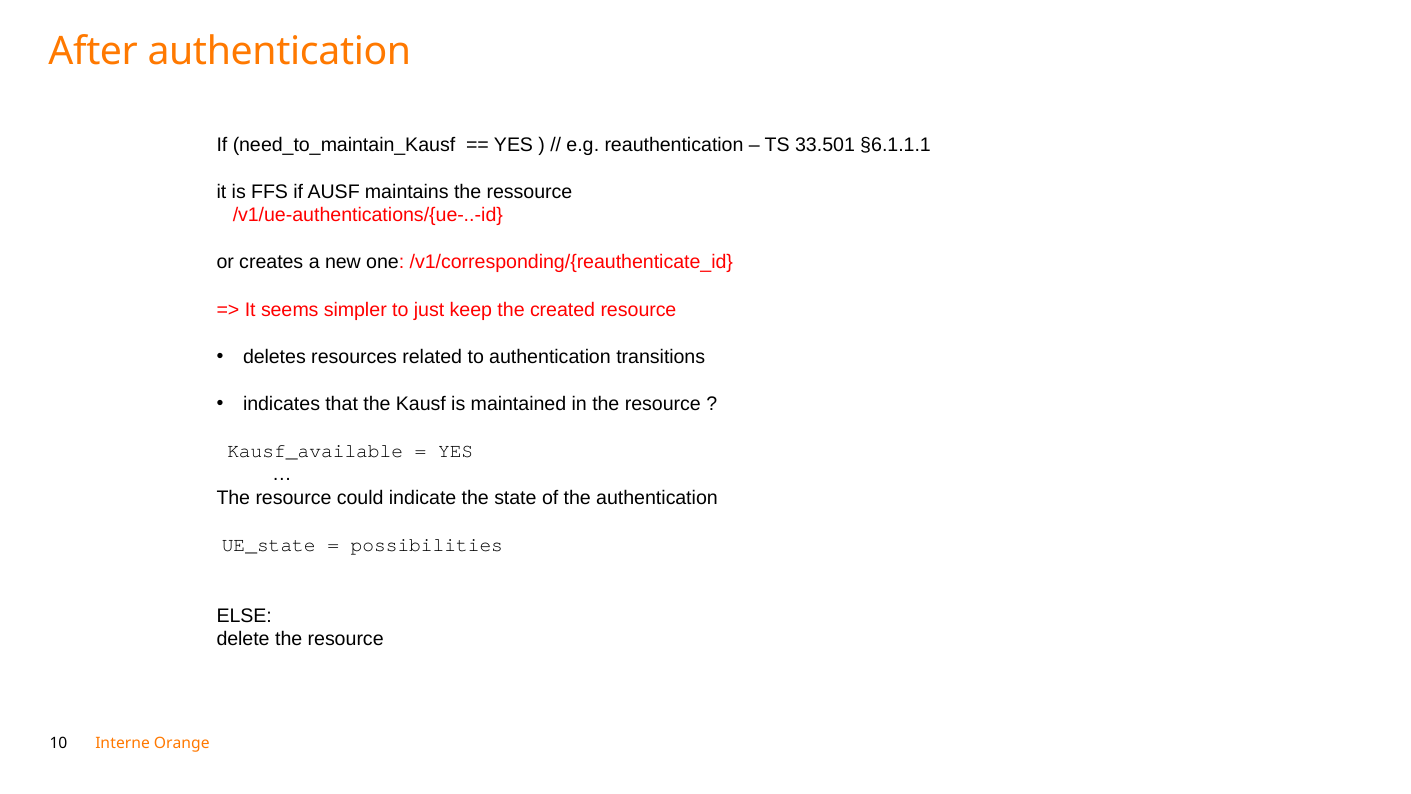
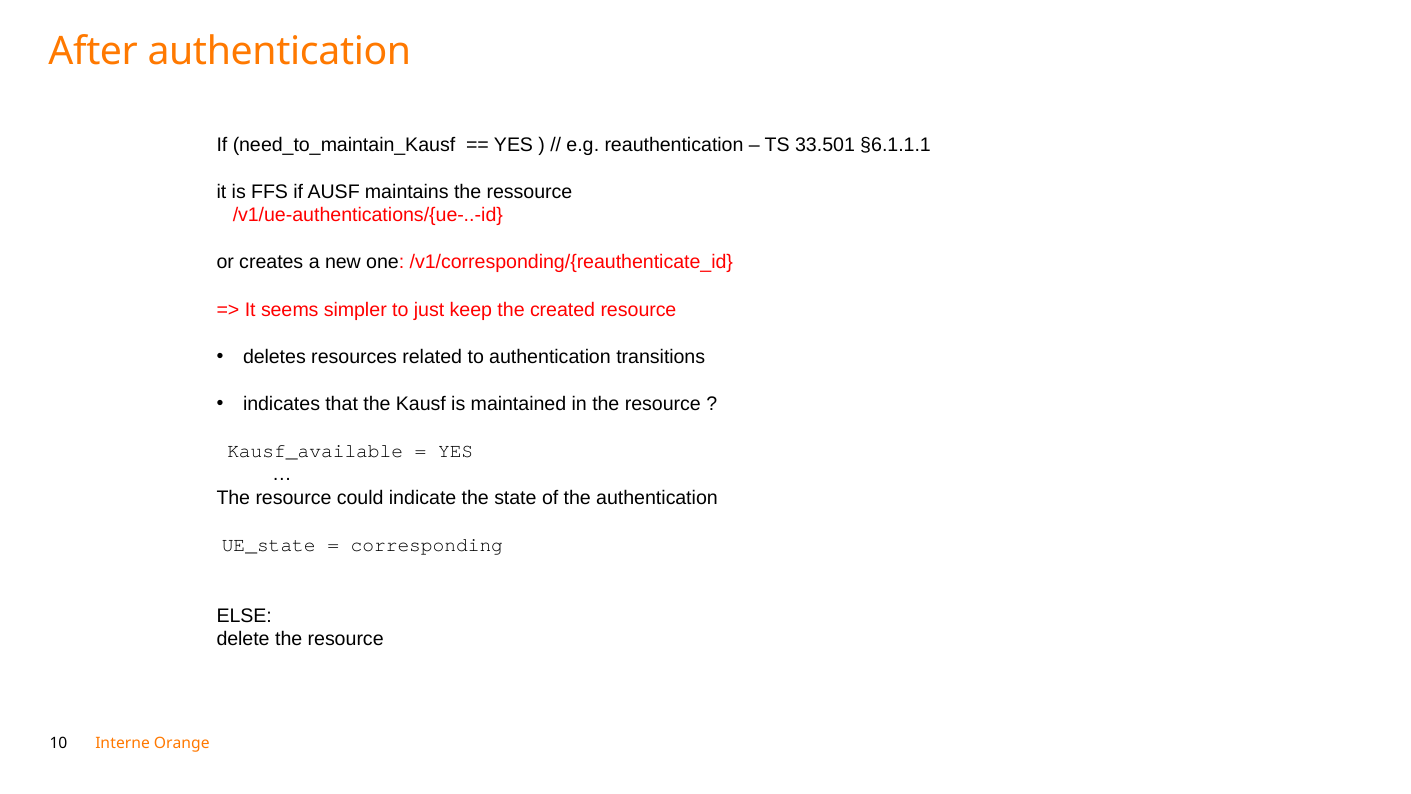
possibilities: possibilities -> corresponding
